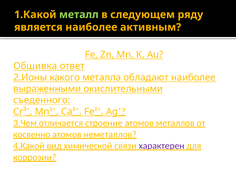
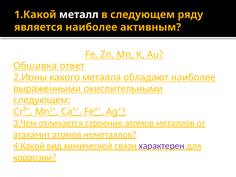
металл colour: light green -> white
съеденного at (42, 100): съеденного -> следующем
косвенно: косвенно -> атакамит
